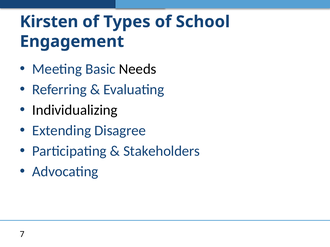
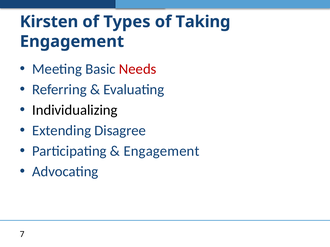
School: School -> Taking
Needs colour: black -> red
Stakeholders at (162, 151): Stakeholders -> Engagement
